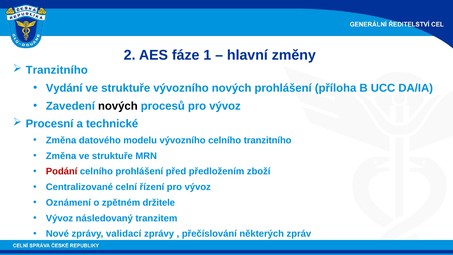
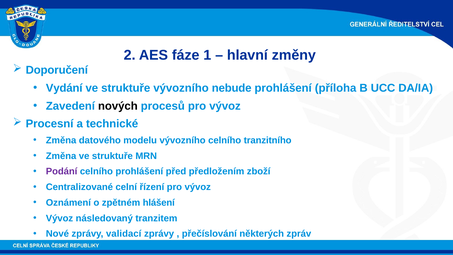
Tranzitního at (57, 70): Tranzitního -> Doporučení
vývozního nových: nových -> nebude
Podání colour: red -> purple
držitele: držitele -> hlášení
